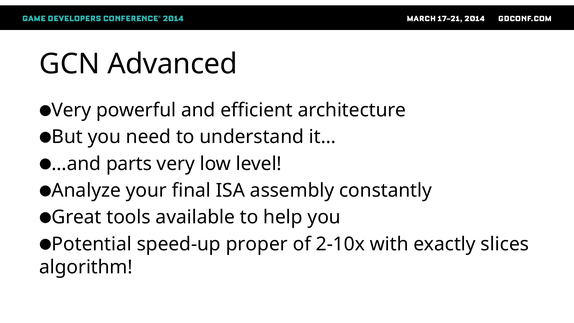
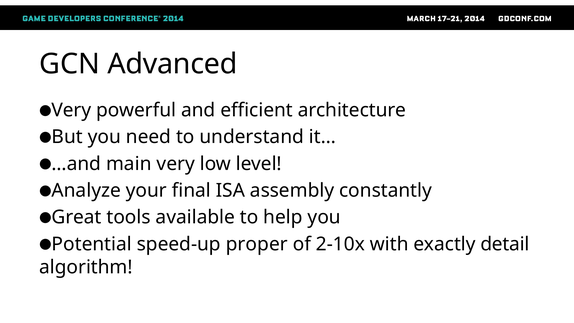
parts: parts -> main
slices: slices -> detail
